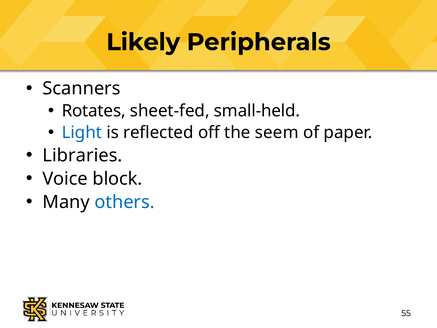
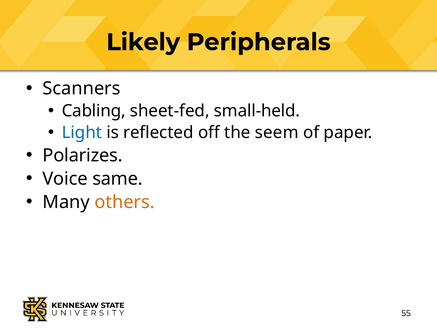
Rotates: Rotates -> Cabling
Libraries: Libraries -> Polarizes
block: block -> same
others colour: blue -> orange
